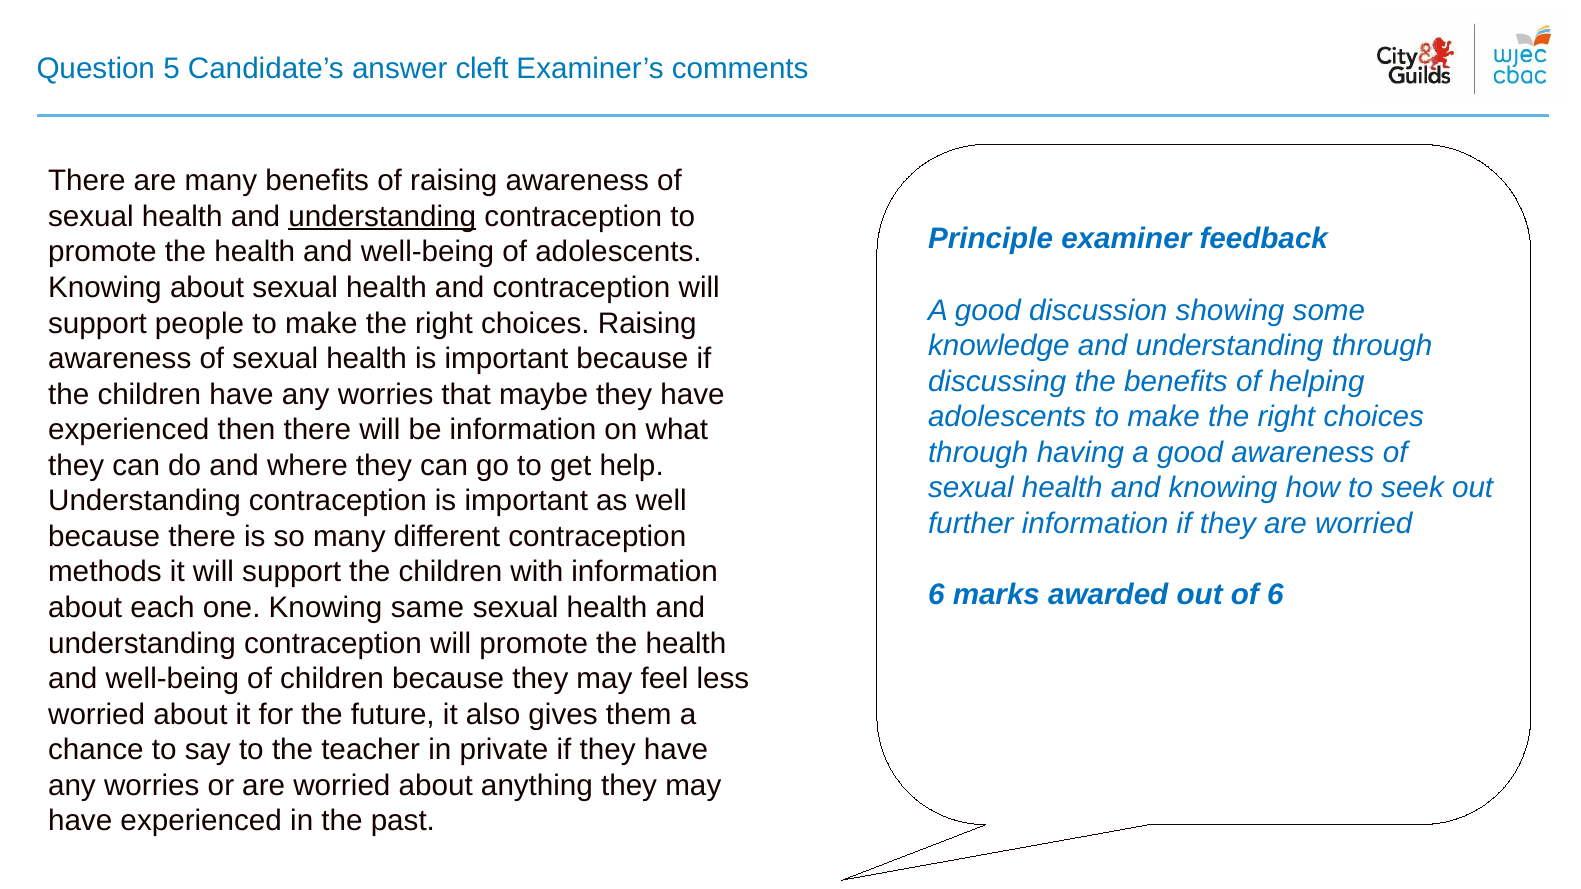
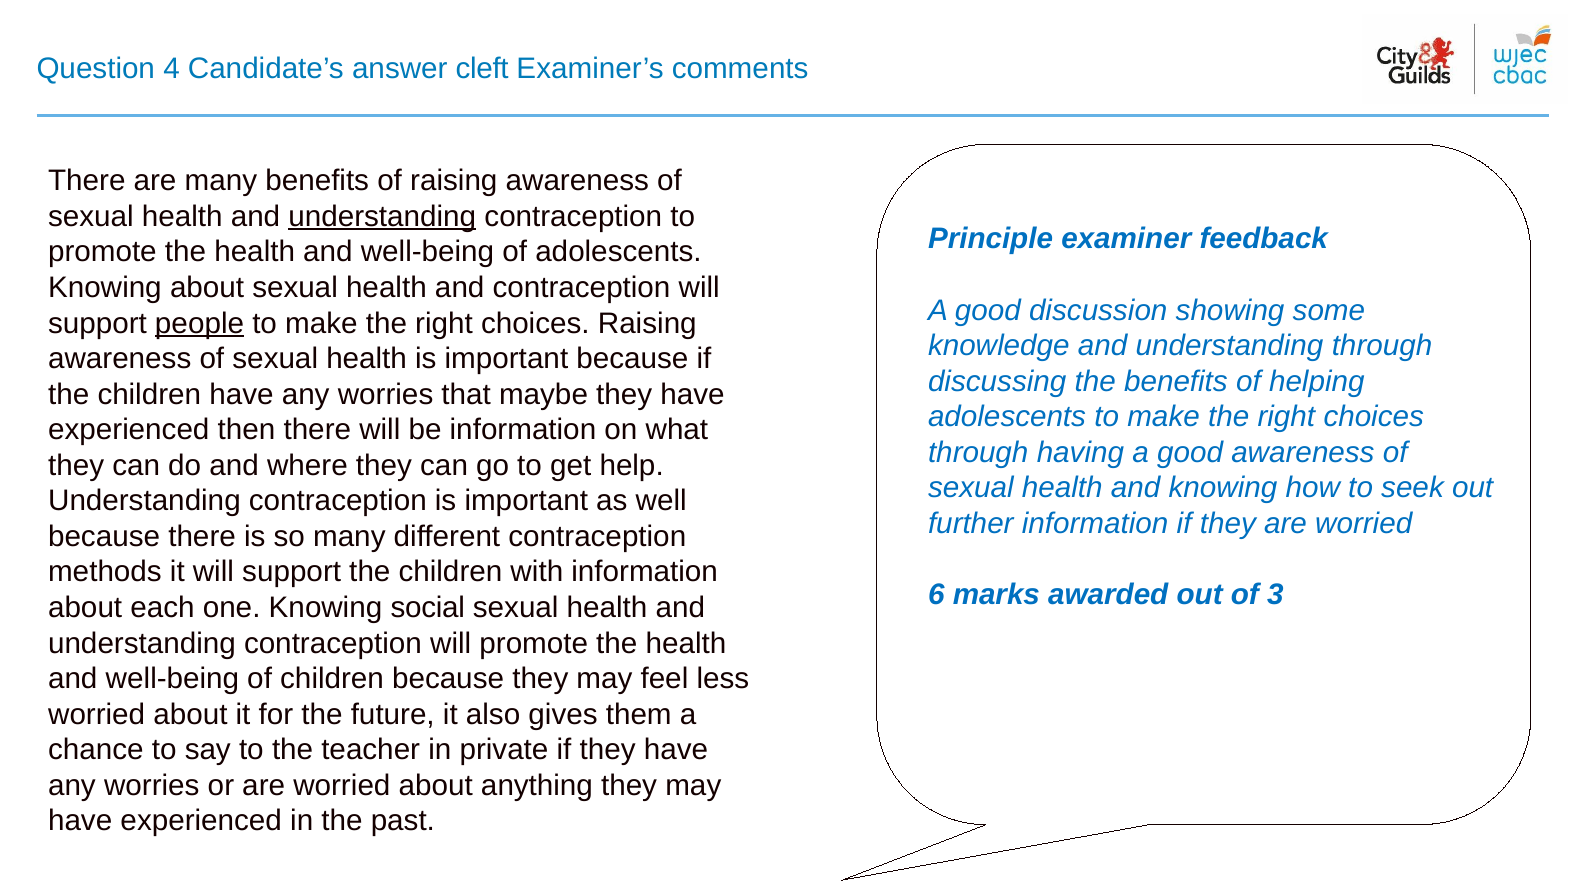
5: 5 -> 4
people underline: none -> present
of 6: 6 -> 3
same: same -> social
